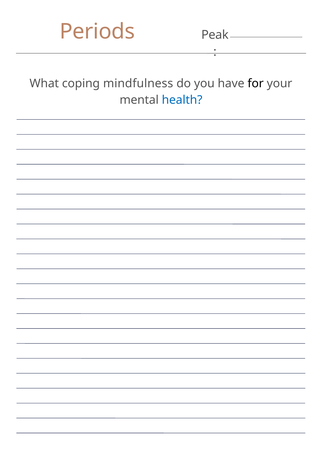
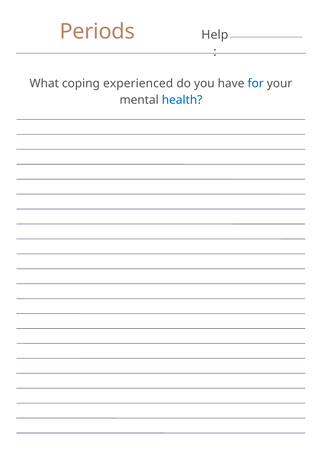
Peak: Peak -> Help
mindfulness: mindfulness -> experienced
for colour: black -> blue
